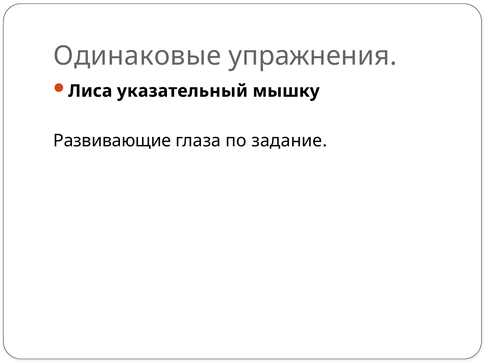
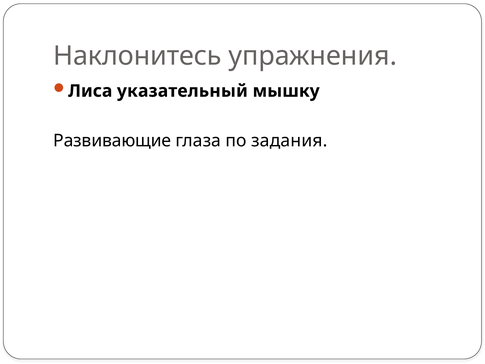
Одинаковые: Одинаковые -> Наклонитесь
задание: задание -> задания
